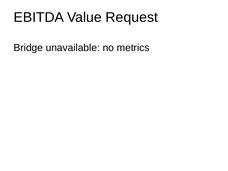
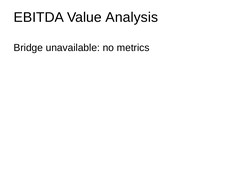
Request: Request -> Analysis
